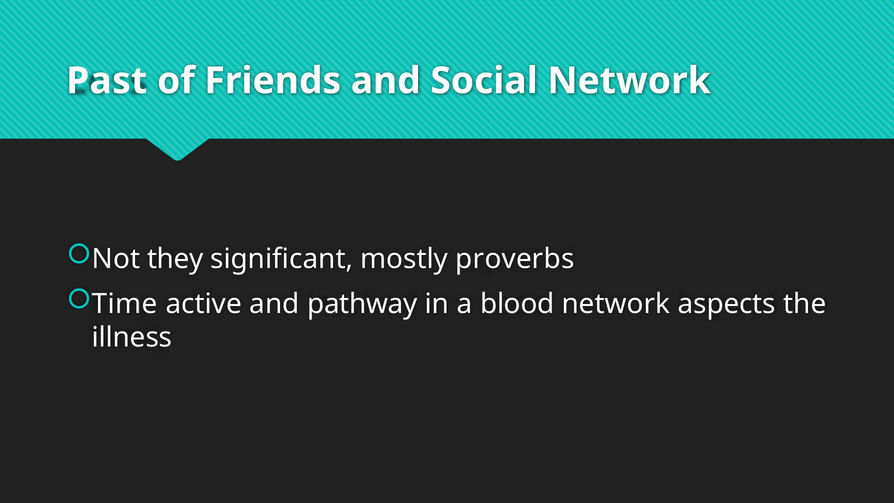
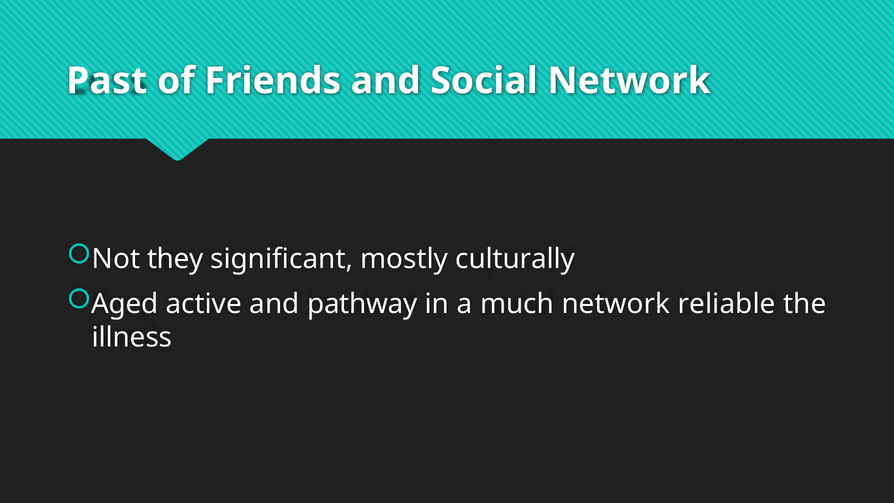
proverbs: proverbs -> culturally
Time: Time -> Aged
blood: blood -> much
aspects: aspects -> reliable
